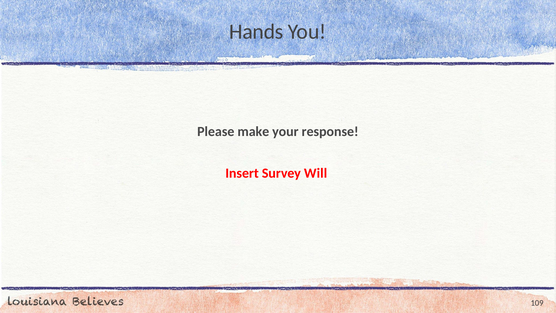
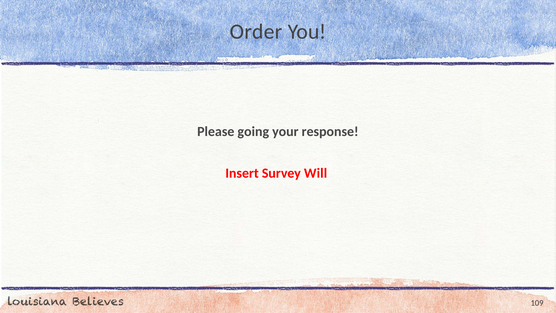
Hands: Hands -> Order
make: make -> going
